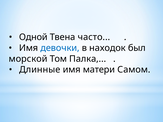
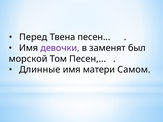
Одной: Одной -> Перед
Твена часто: часто -> песен
девочки colour: blue -> purple
находок: находок -> заменят
Том Палка: Палка -> Песен
